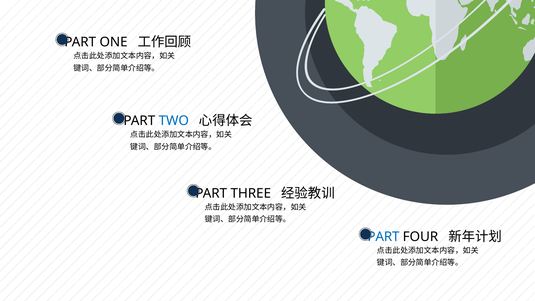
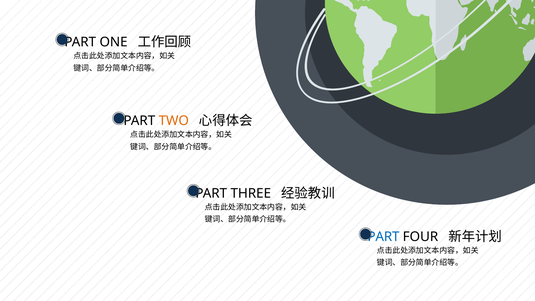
TWO colour: blue -> orange
